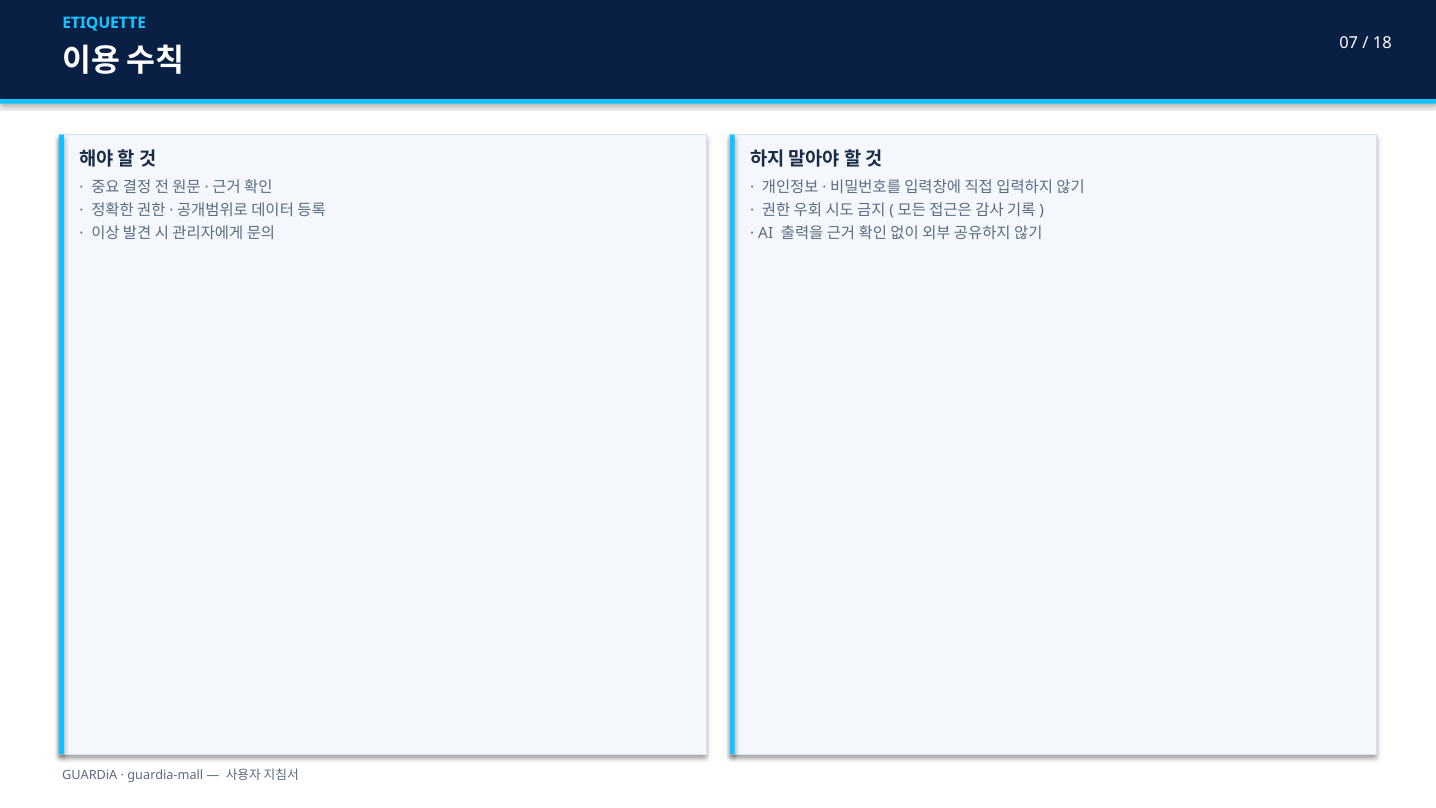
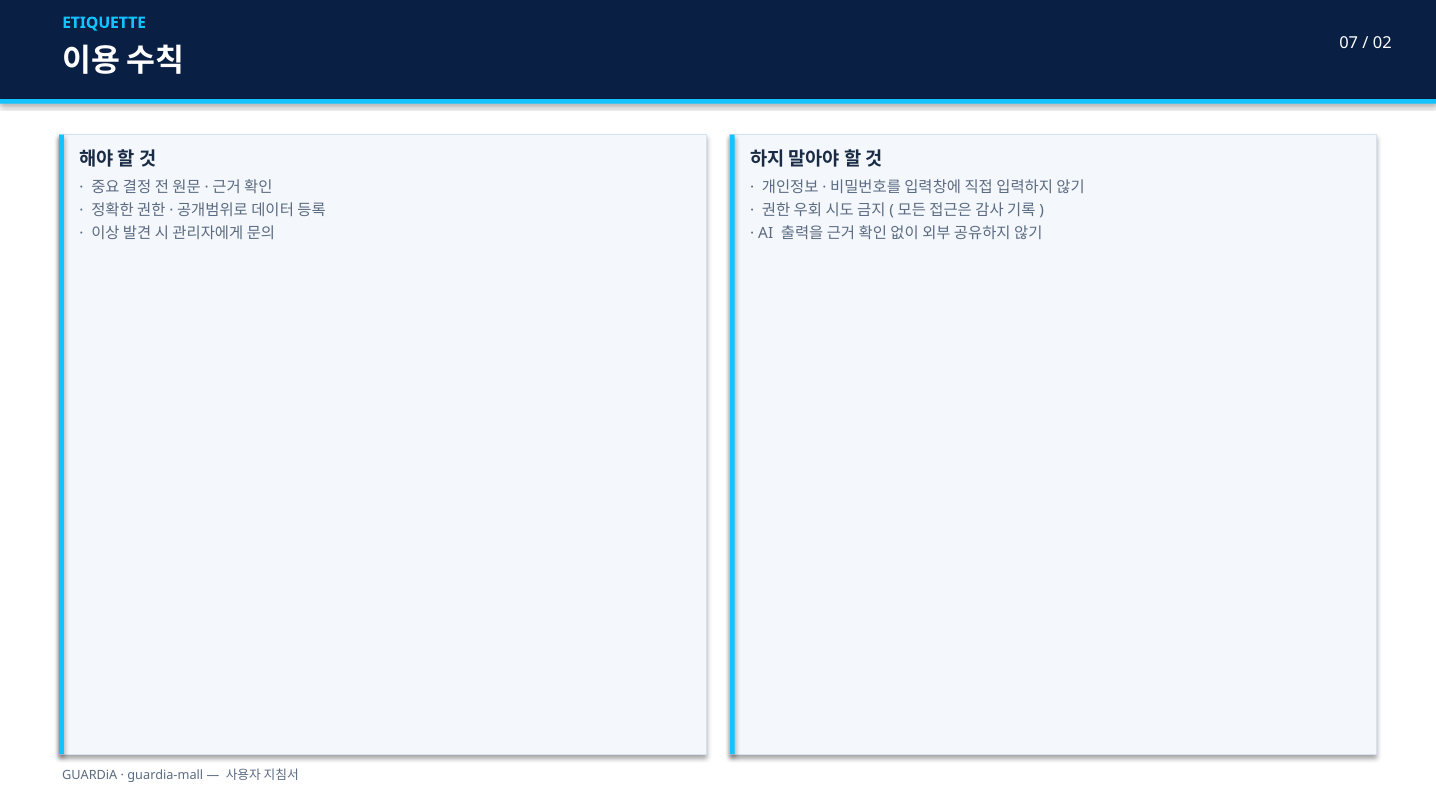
18: 18 -> 02
